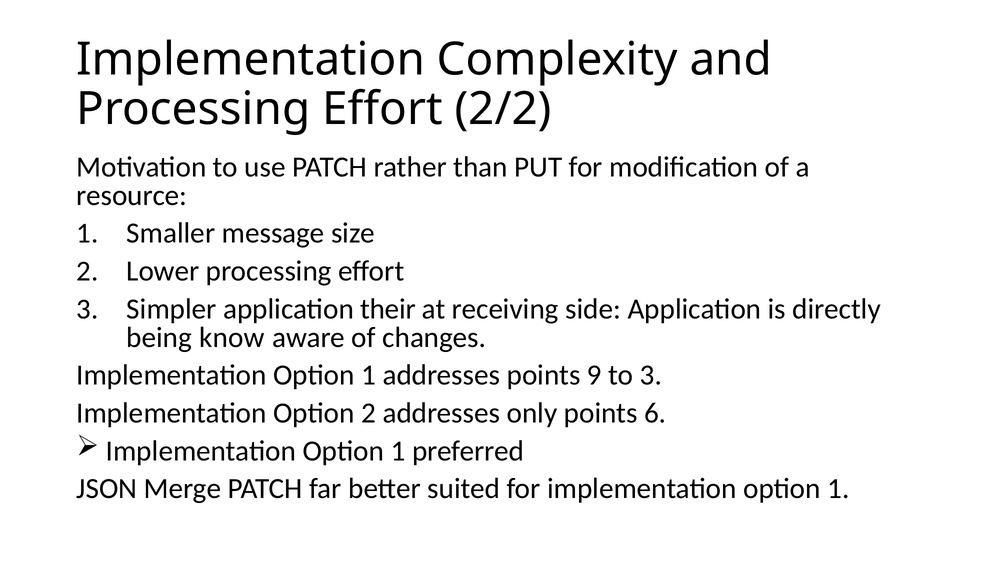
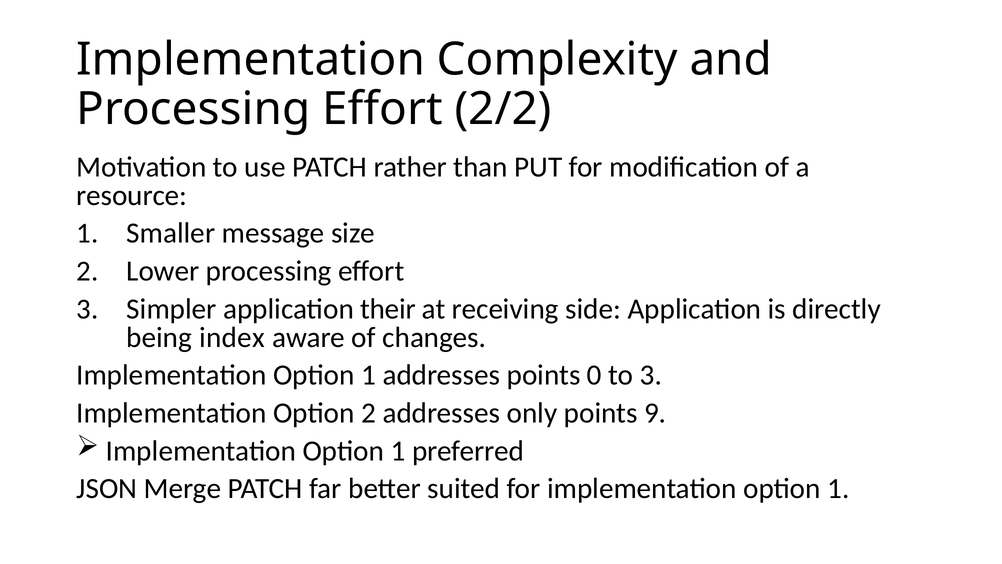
know: know -> index
9: 9 -> 0
6: 6 -> 9
